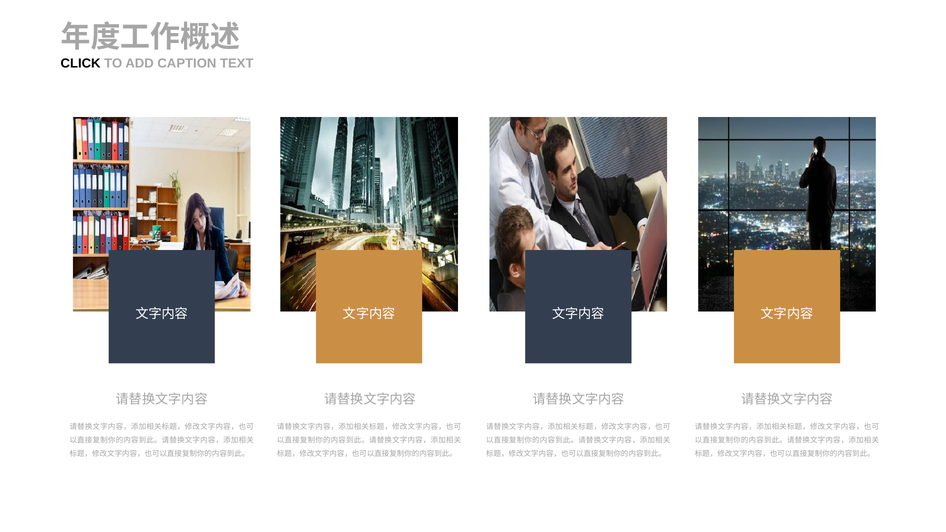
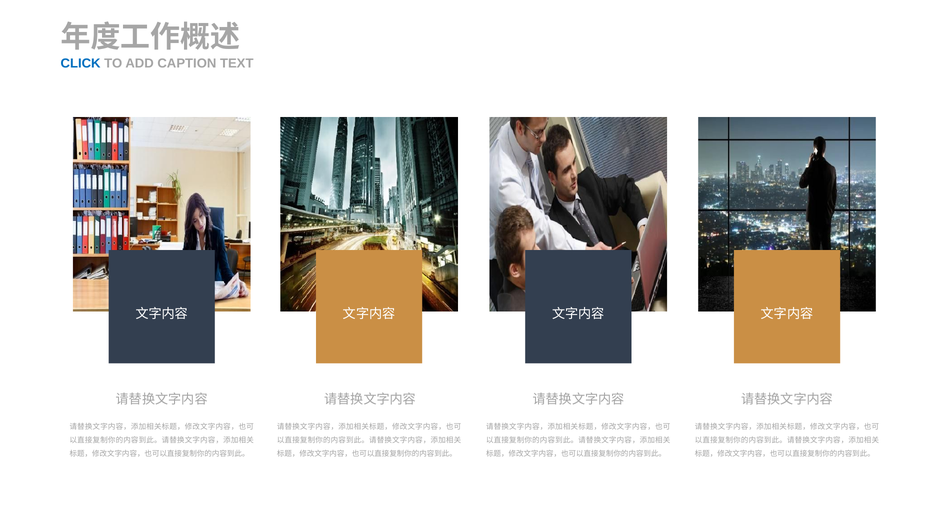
CLICK colour: black -> blue
